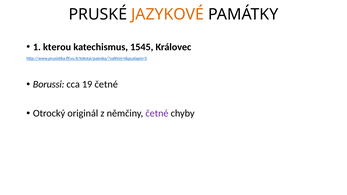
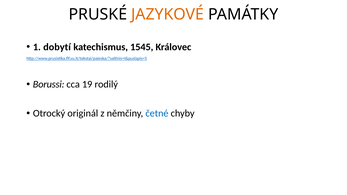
kterou: kterou -> dobytí
19 četné: četné -> rodilý
četné at (157, 113) colour: purple -> blue
